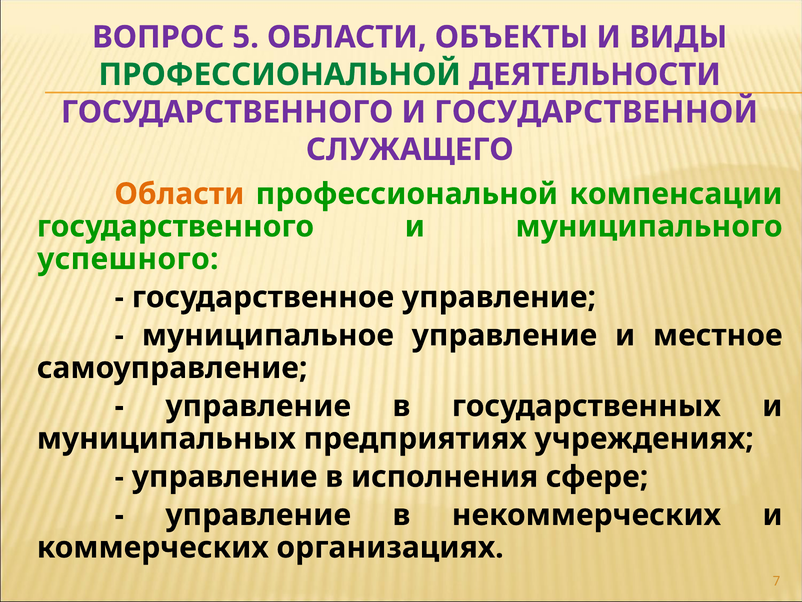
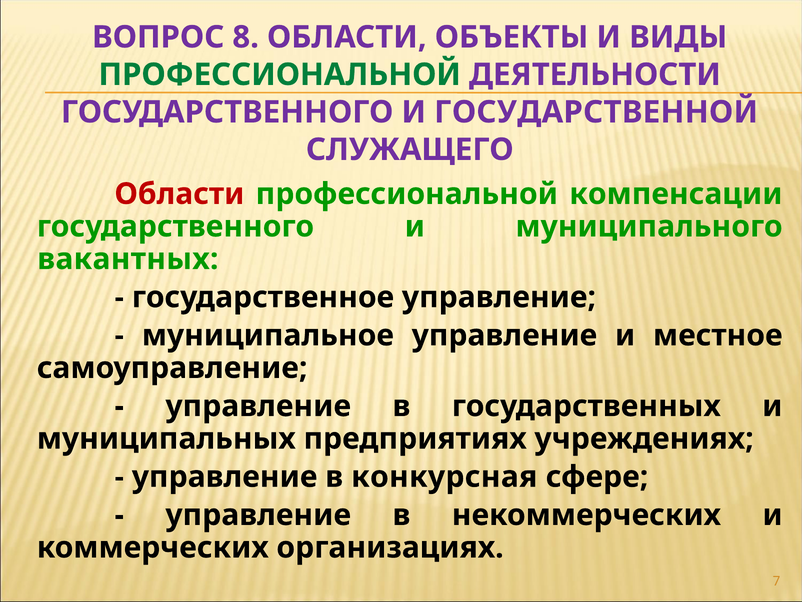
5: 5 -> 8
Области at (179, 194) colour: orange -> red
успешного: успешного -> вакантных
исполнения: исполнения -> конкурсная
